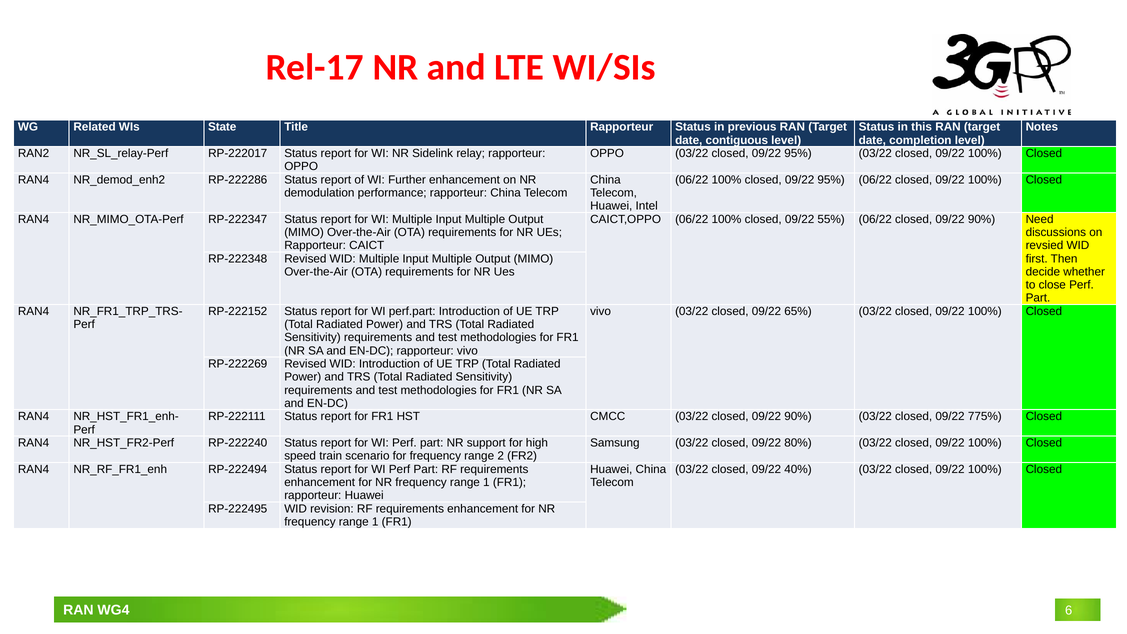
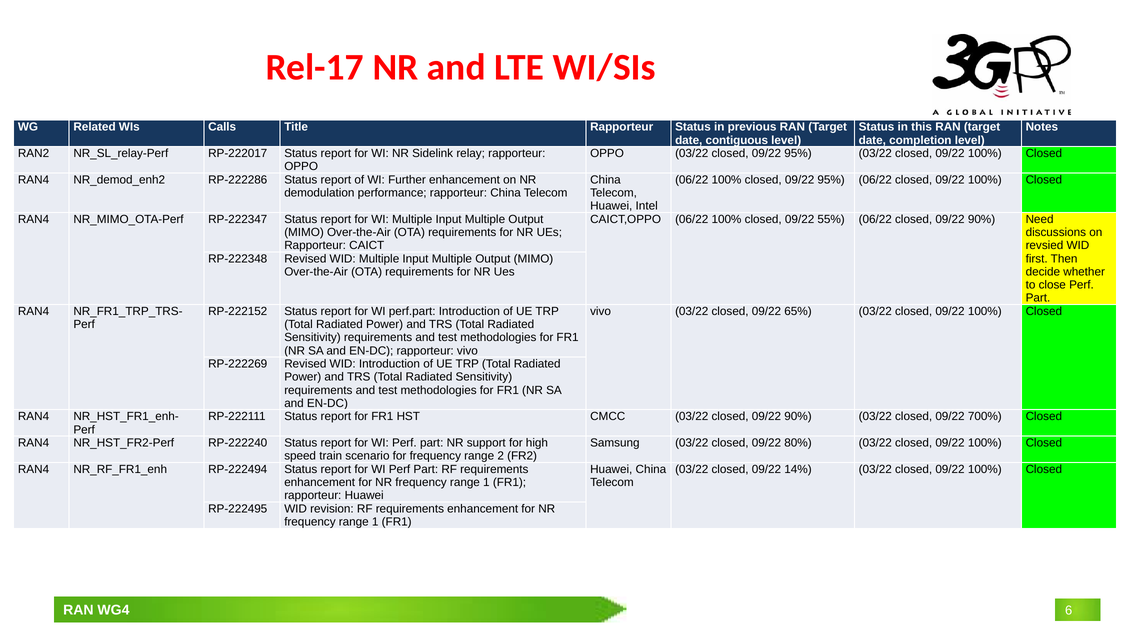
State: State -> Calls
775%: 775% -> 700%
40%: 40% -> 14%
